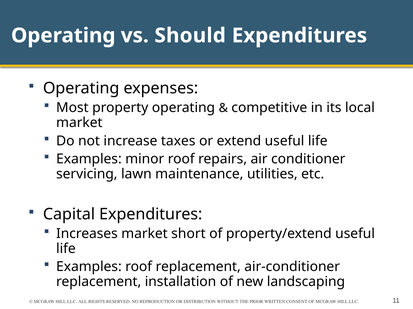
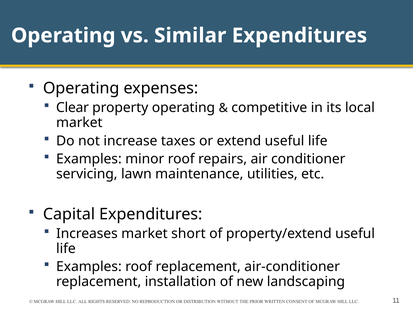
Should: Should -> Similar
Most: Most -> Clear
